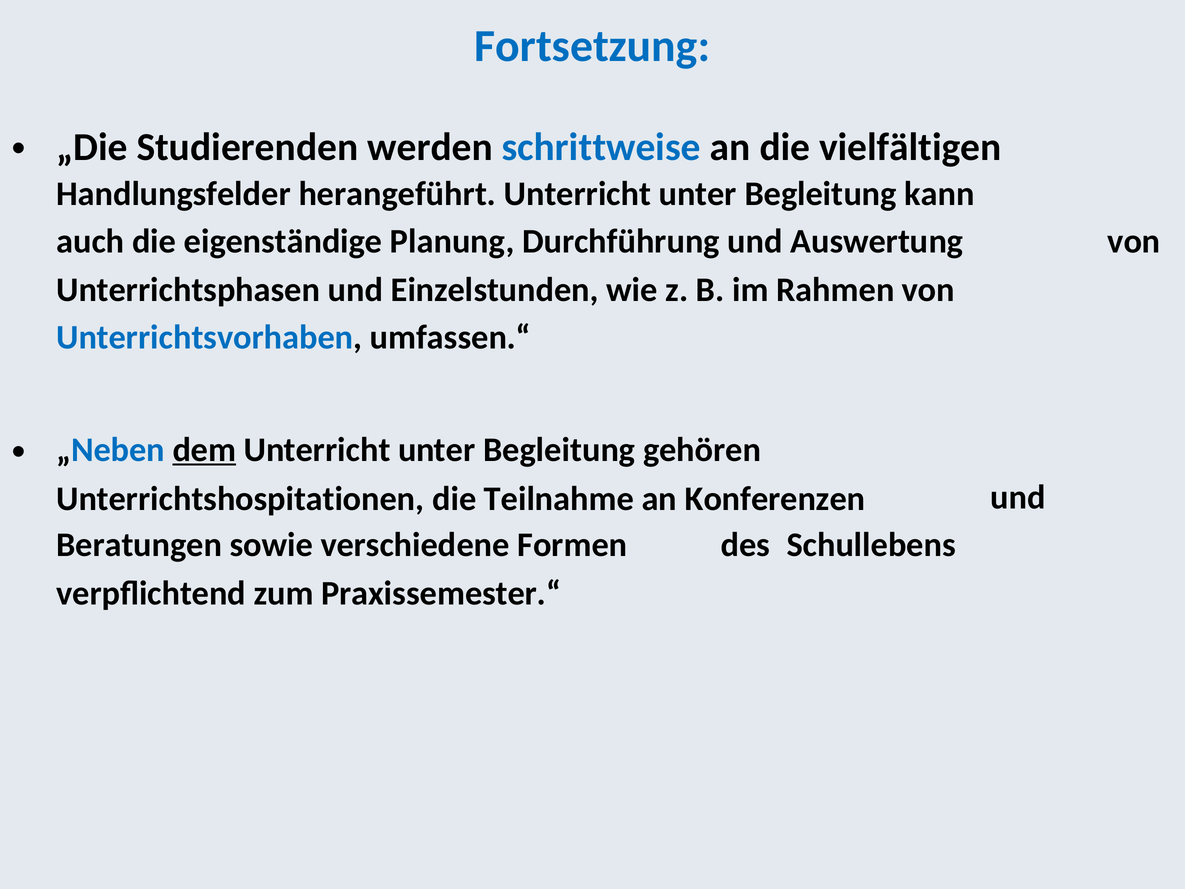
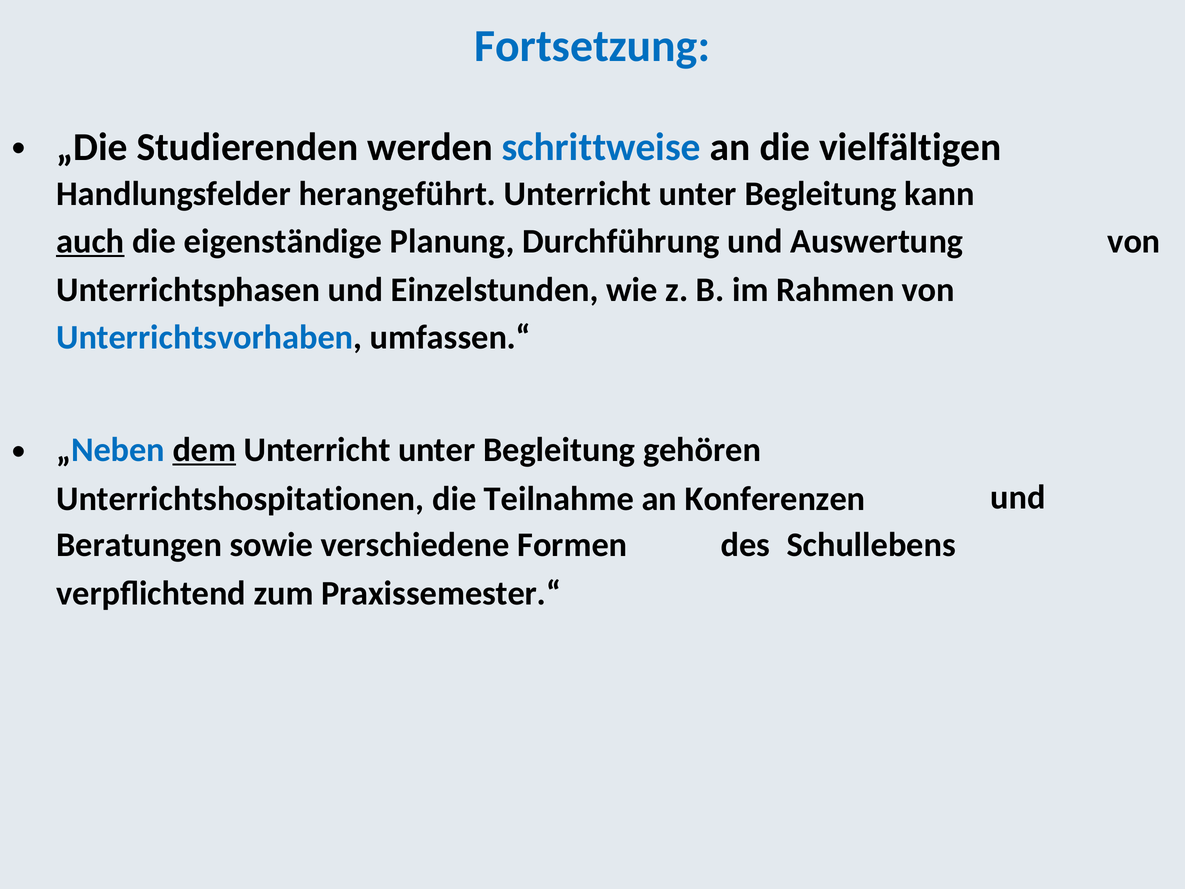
auch underline: none -> present
